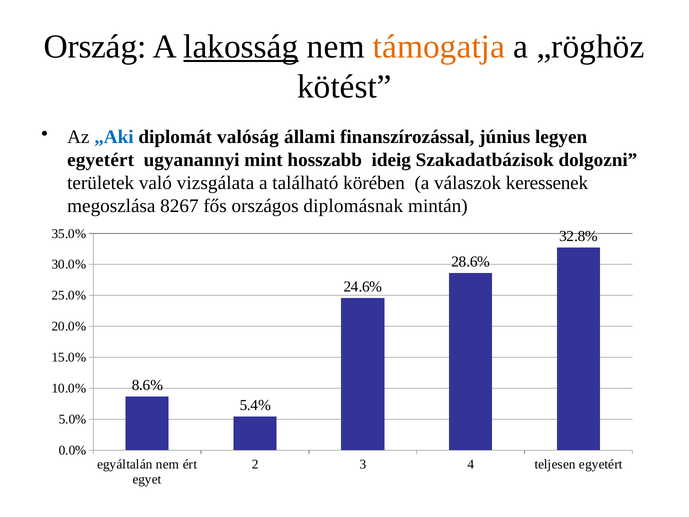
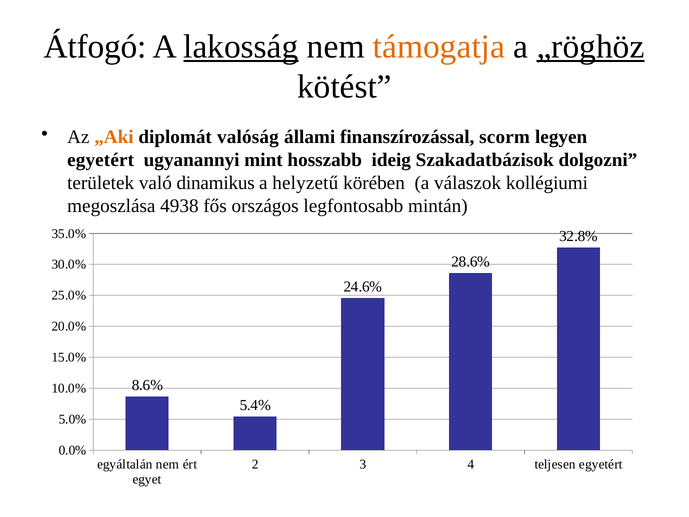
Ország: Ország -> Átfogó
„röghöz underline: none -> present
„Aki colour: blue -> orange
június: június -> scorm
vizsgálata: vizsgálata -> dinamikus
található: található -> helyzetű
keressenek: keressenek -> kollégiumi
8267: 8267 -> 4938
diplomásnak: diplomásnak -> legfontosabb
